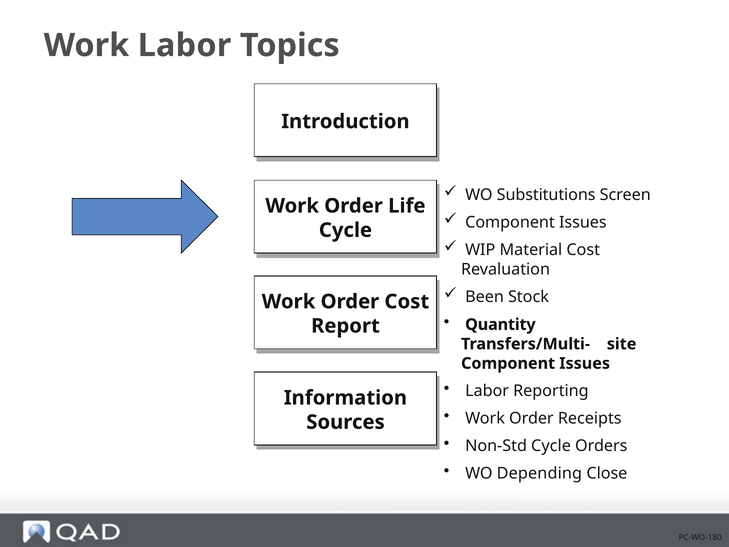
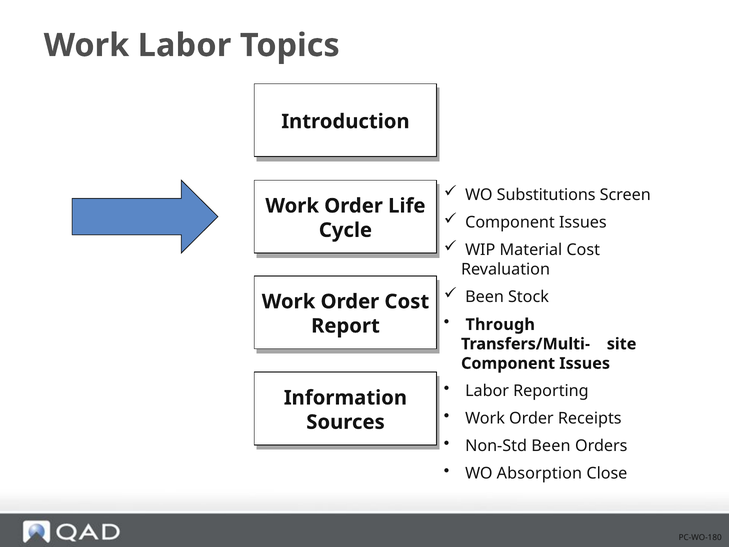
Quantity: Quantity -> Through
Non-Std Cycle: Cycle -> Been
Depending: Depending -> Absorption
